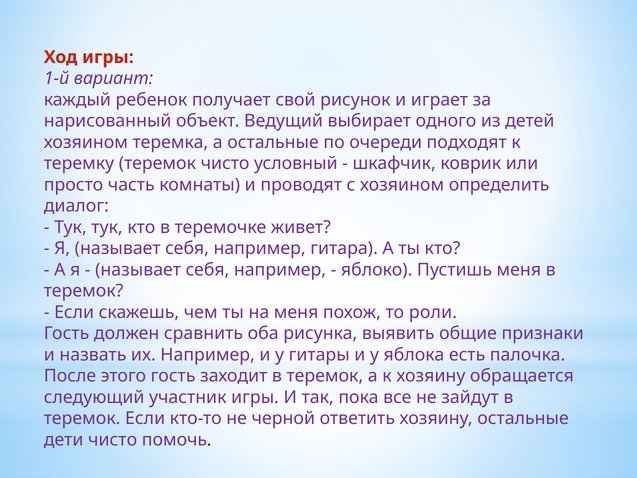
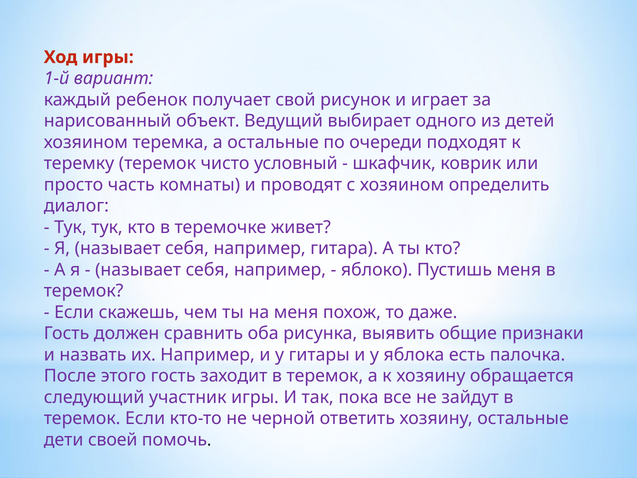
роли: роли -> даже
дети чисто: чисто -> своей
